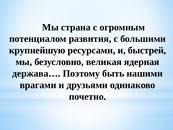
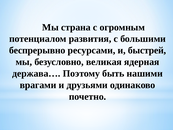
крупнейшую: крупнейшую -> беспрерывно
